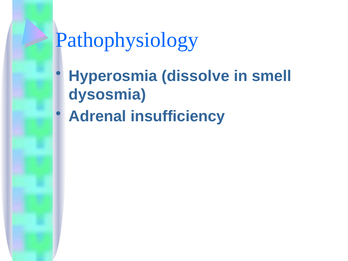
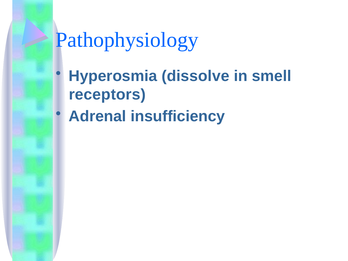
dysosmia: dysosmia -> receptors
